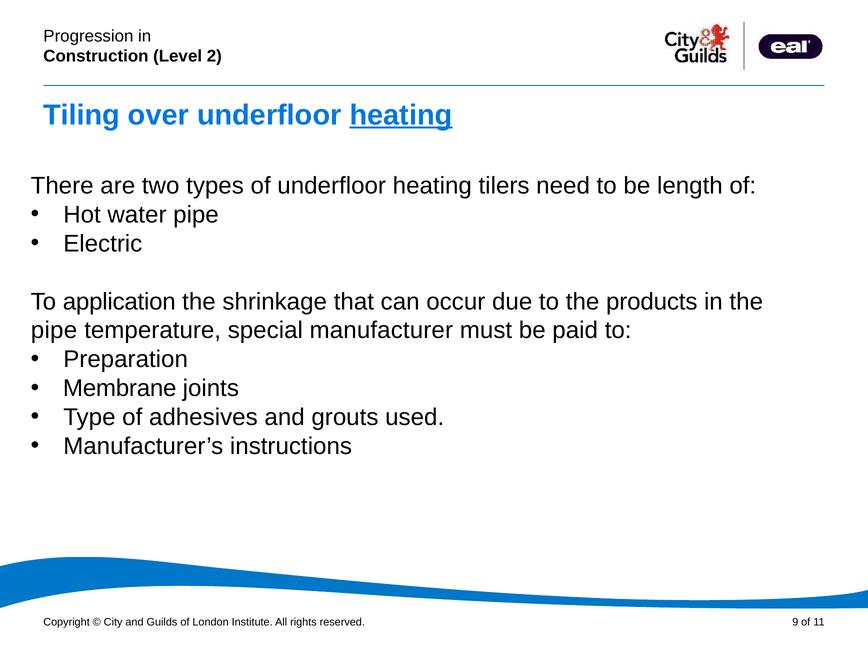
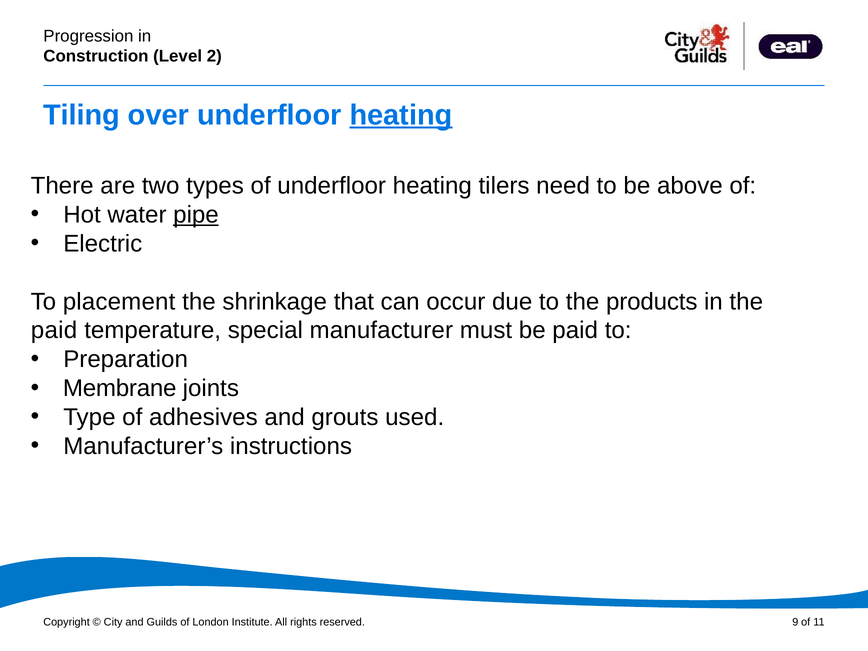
length: length -> above
pipe at (196, 215) underline: none -> present
application: application -> placement
pipe at (54, 331): pipe -> paid
